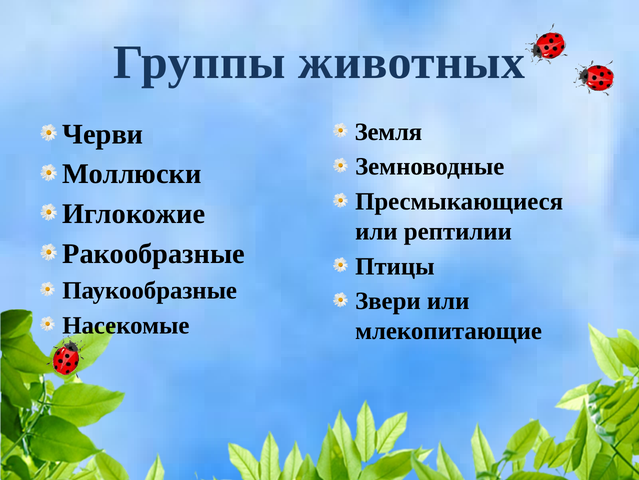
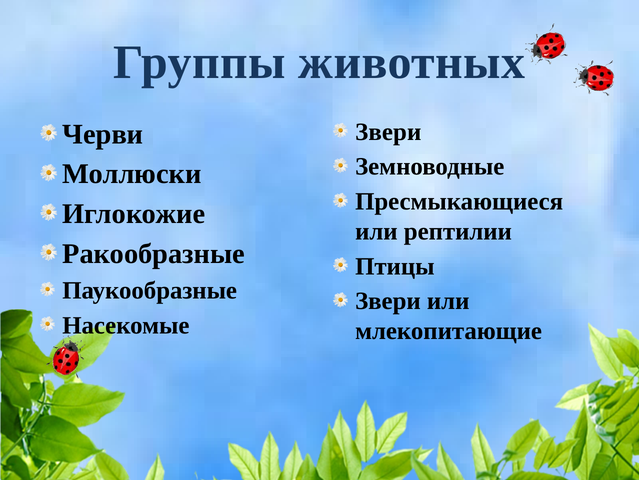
Земля at (388, 132): Земля -> Звери
